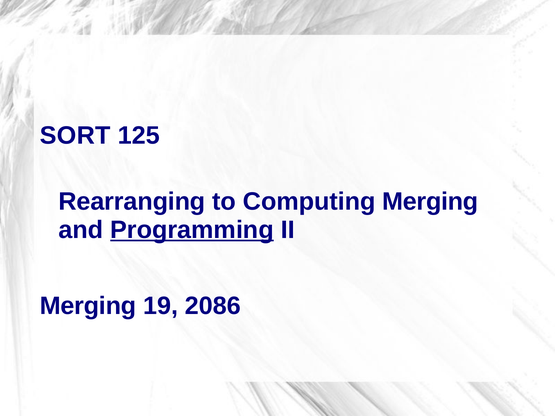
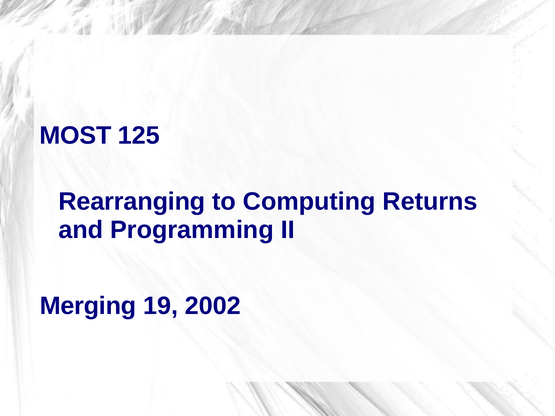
SORT: SORT -> MOST
Computing Merging: Merging -> Returns
Programming underline: present -> none
2086: 2086 -> 2002
